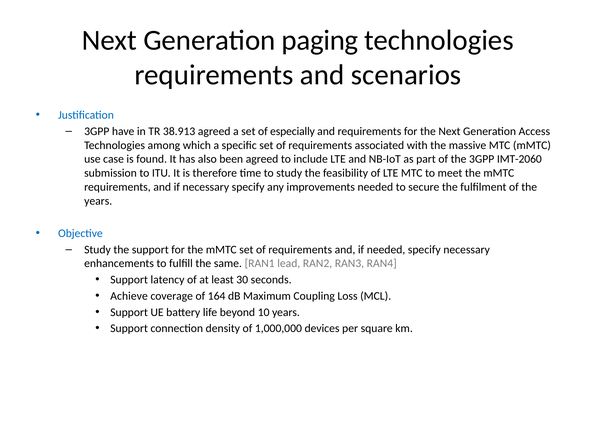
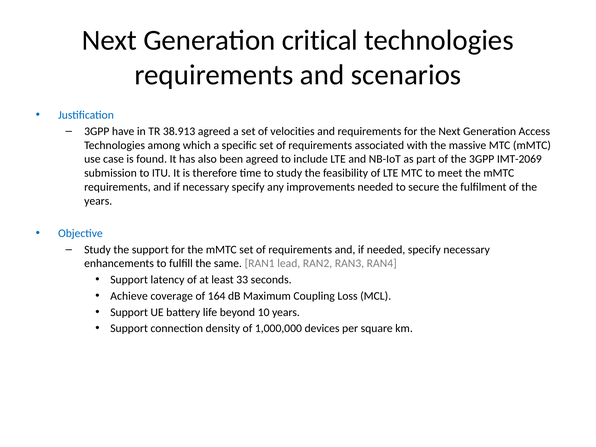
paging: paging -> critical
especially: especially -> velocities
IMT-2060: IMT-2060 -> IMT-2069
30: 30 -> 33
